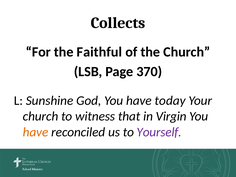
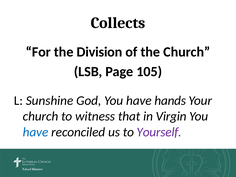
Faithful: Faithful -> Division
370: 370 -> 105
today: today -> hands
have at (36, 132) colour: orange -> blue
